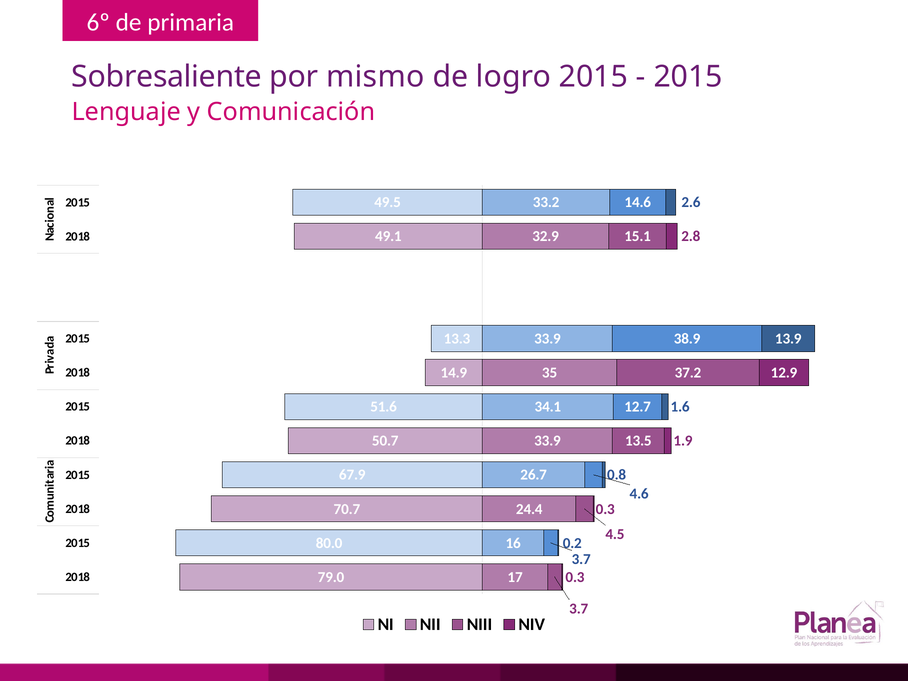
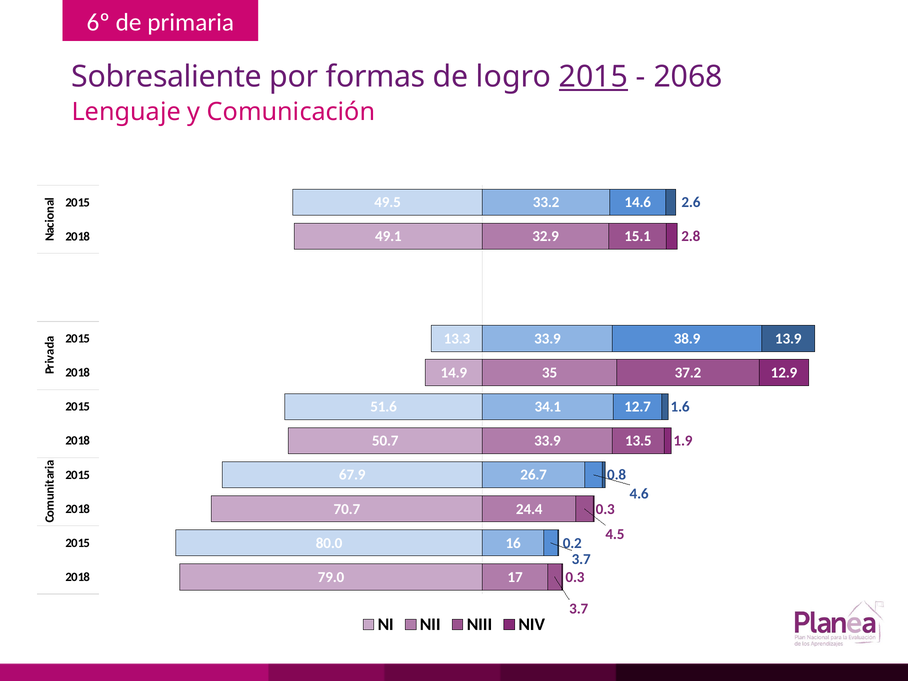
mismo: mismo -> formas
2015 at (593, 77) underline: none -> present
2015 at (688, 77): 2015 -> 2068
